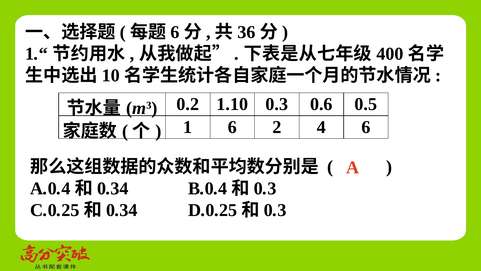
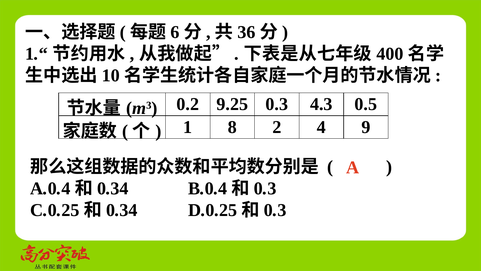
1.10: 1.10 -> 9.25
0.6: 0.6 -> 4.3
1 6: 6 -> 8
4 6: 6 -> 9
